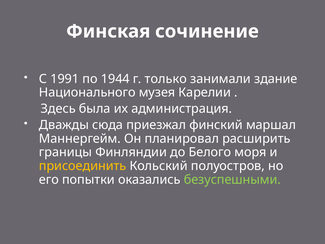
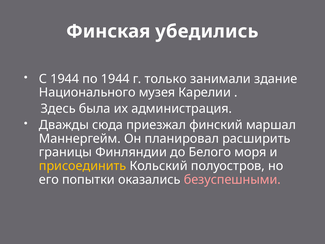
сочинение: сочинение -> убедились
С 1991: 1991 -> 1944
безуспешными colour: light green -> pink
